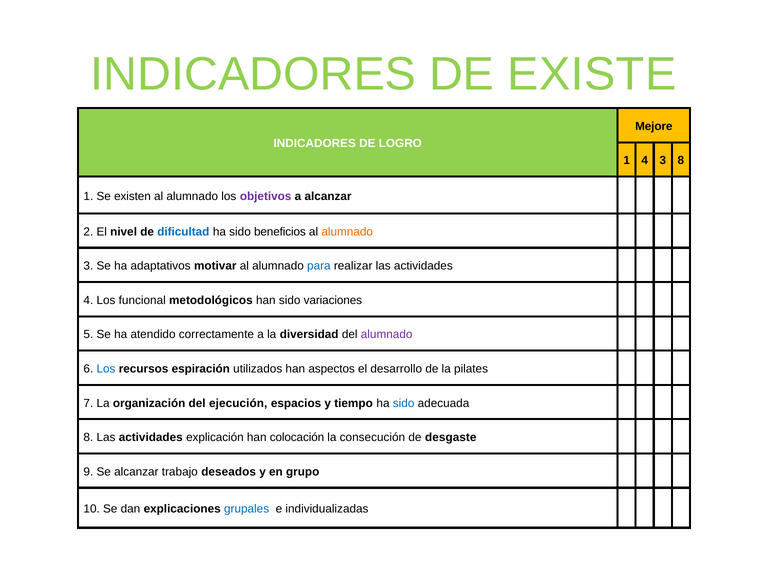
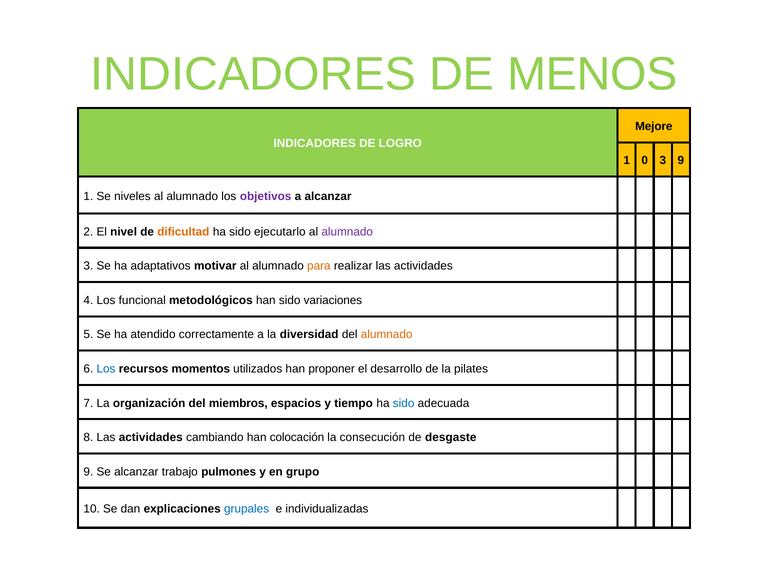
EXISTE: EXISTE -> MENOS
1 4: 4 -> 0
3 8: 8 -> 9
existen: existen -> niveles
dificultad colour: blue -> orange
beneficios: beneficios -> ejecutarlo
alumnado at (347, 232) colour: orange -> purple
para colour: blue -> orange
alumnado at (387, 335) colour: purple -> orange
espiración: espiración -> momentos
aspectos: aspectos -> proponer
ejecución: ejecución -> miembros
explicación: explicación -> cambiando
deseados: deseados -> pulmones
